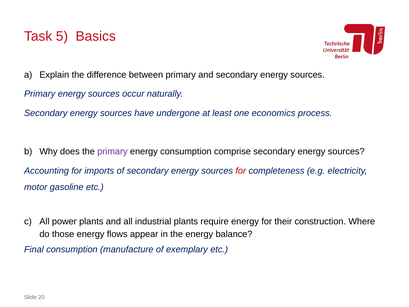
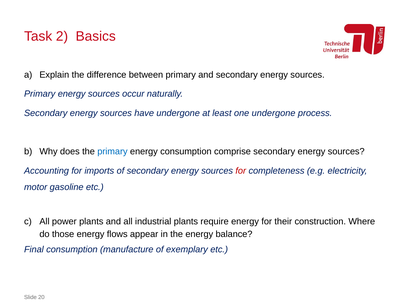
5: 5 -> 2
one economics: economics -> undergone
primary at (112, 151) colour: purple -> blue
